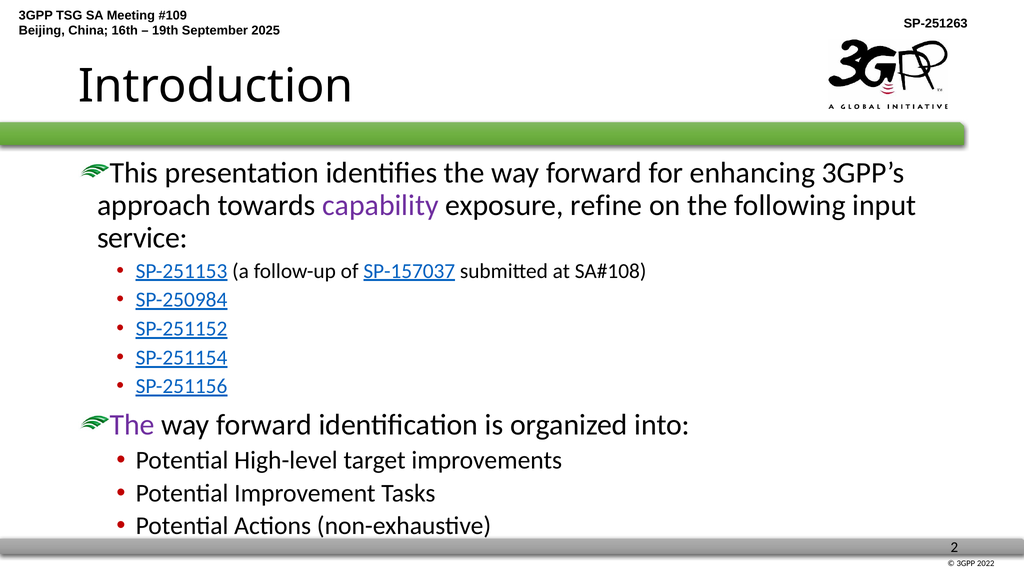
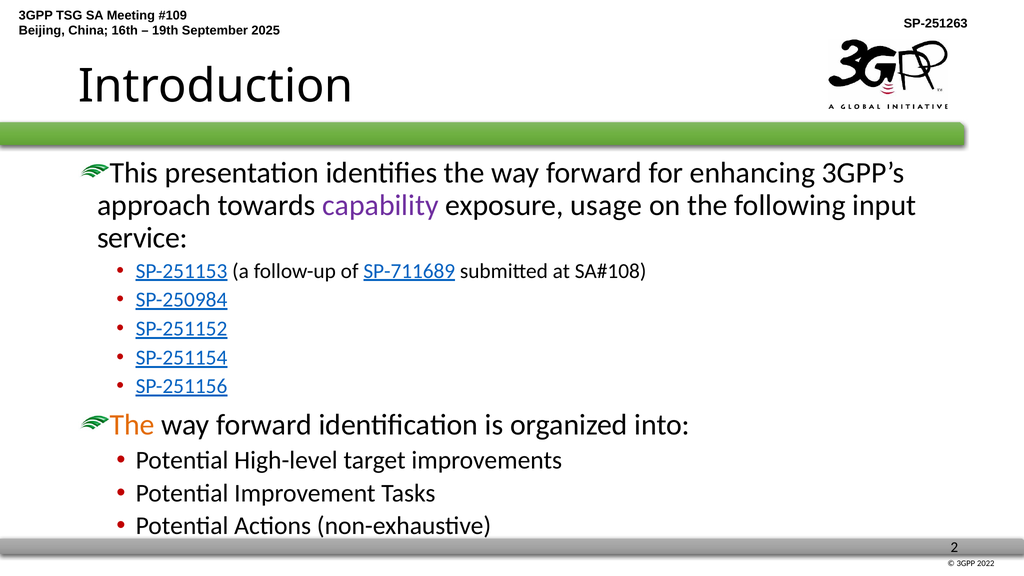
refine: refine -> usage
SP-157037: SP-157037 -> SP-711689
The at (132, 425) colour: purple -> orange
